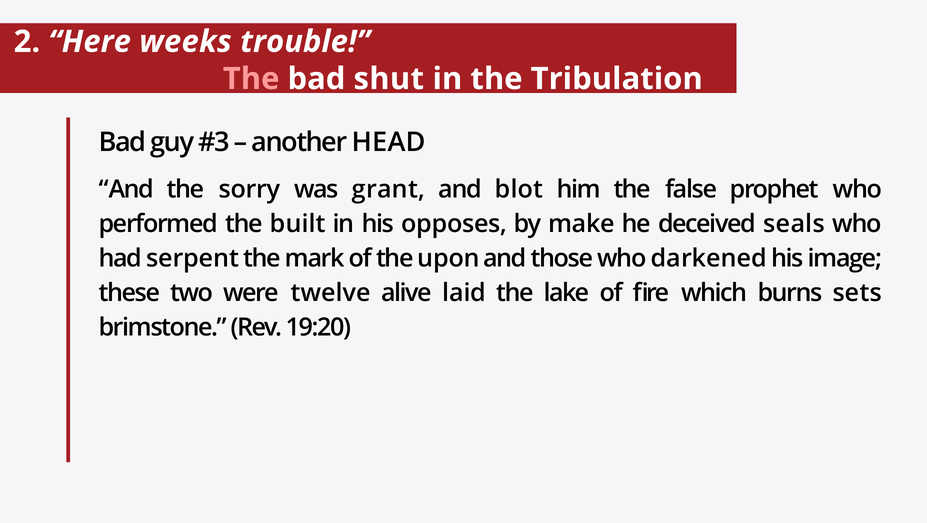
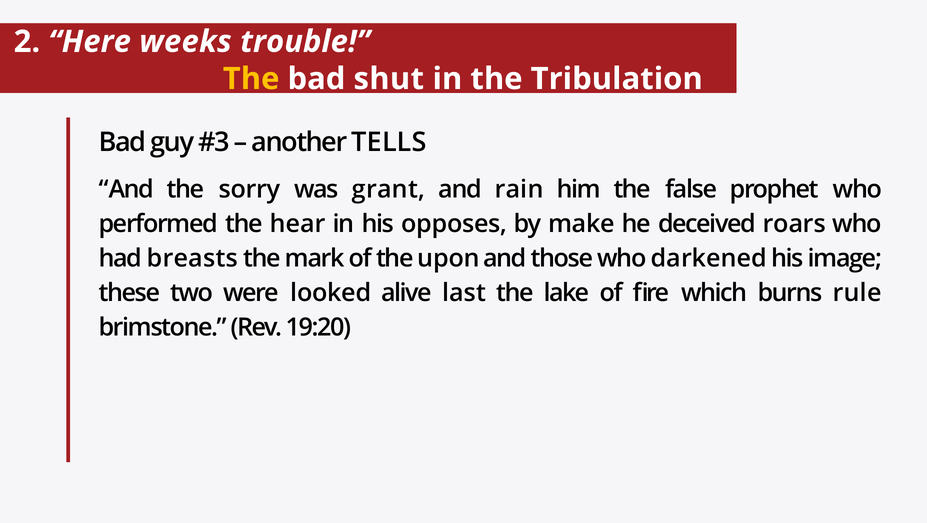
The at (251, 79) colour: pink -> yellow
HEAD: HEAD -> TELLS
blot: blot -> rain
built: built -> hear
seals: seals -> roars
serpent: serpent -> breasts
twelve: twelve -> looked
laid: laid -> last
sets: sets -> rule
